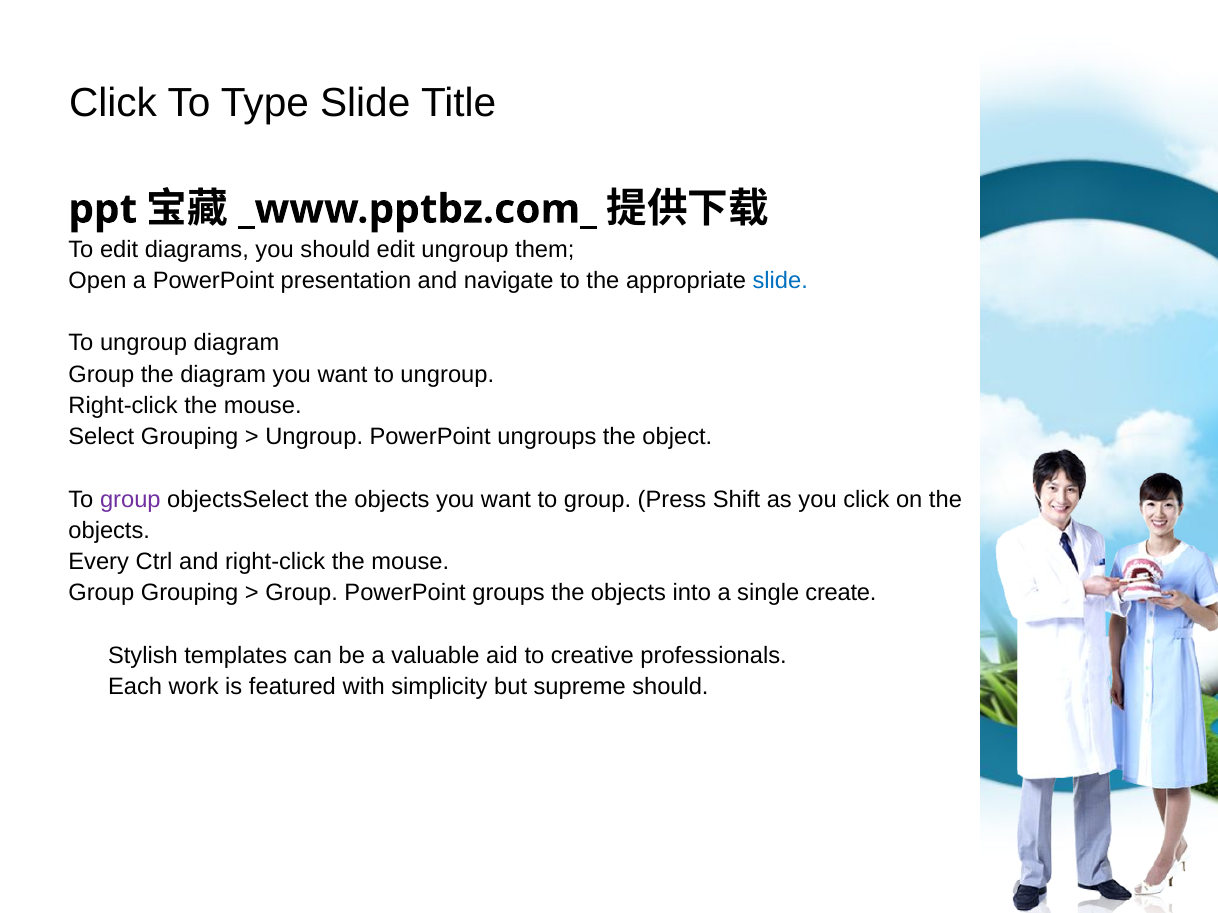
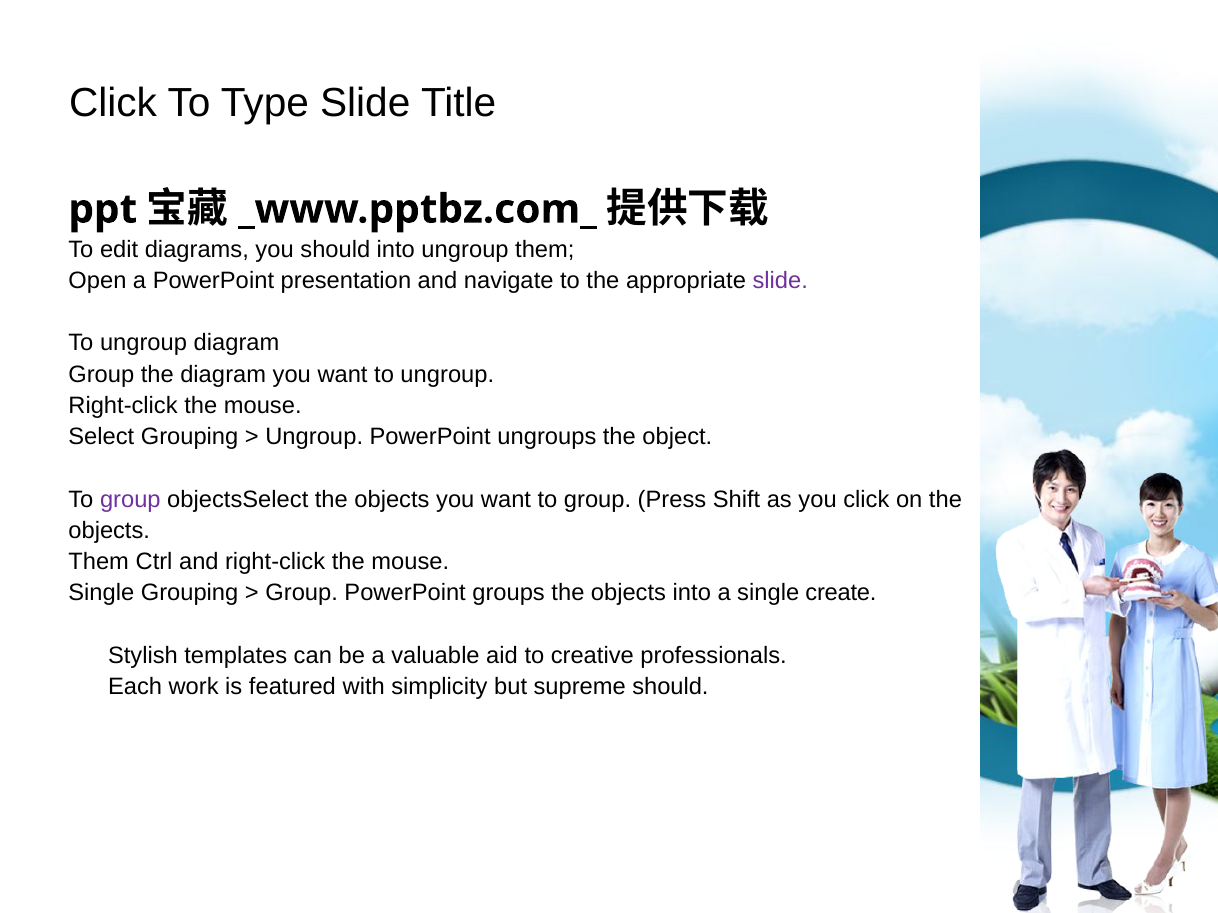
should edit: edit -> into
slide at (780, 281) colour: blue -> purple
Every at (99, 562): Every -> Them
Group at (101, 593): Group -> Single
